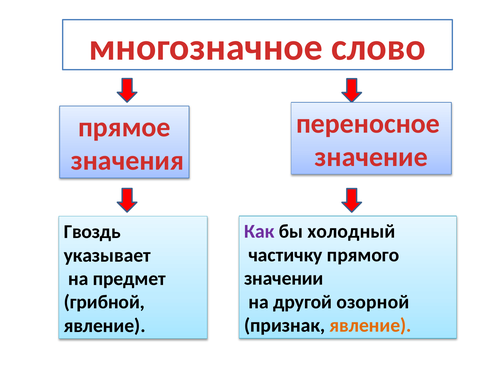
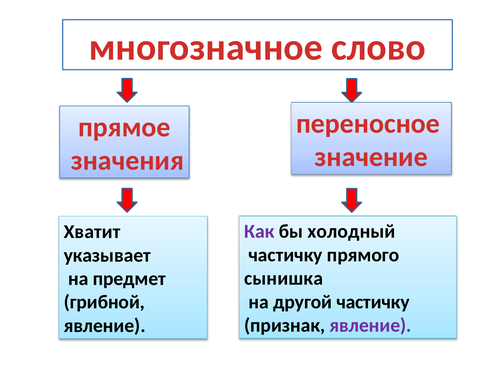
Гвоздь: Гвоздь -> Хватит
значении: значении -> сынишка
другой озорной: озорной -> частичку
явление at (370, 325) colour: orange -> purple
